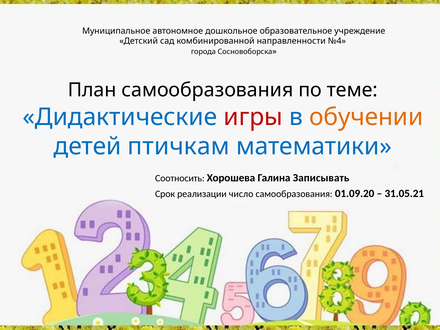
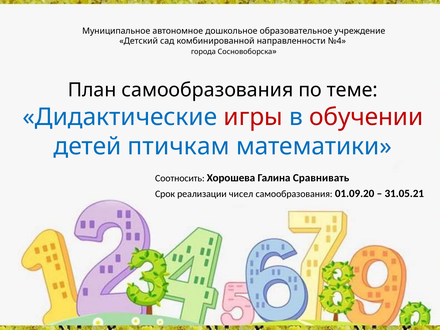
обучении colour: orange -> red
Записывать: Записывать -> Сравнивать
число: число -> чисел
